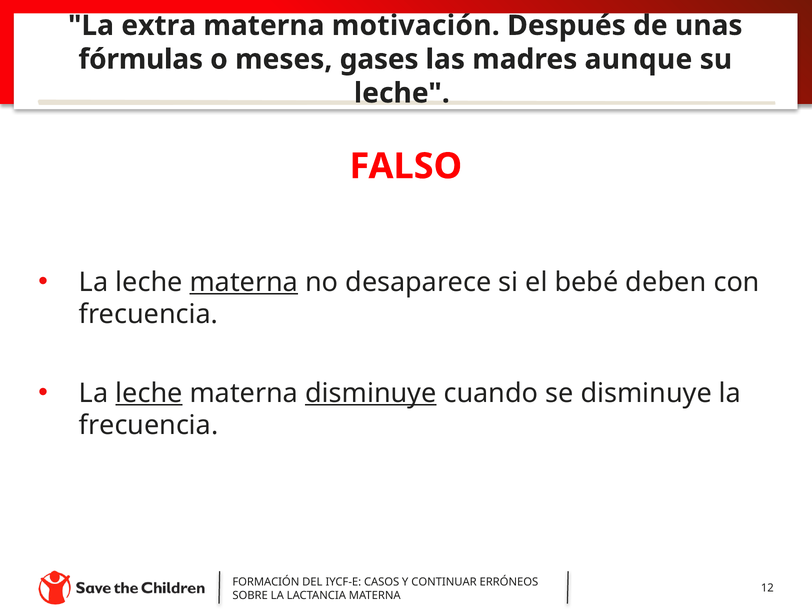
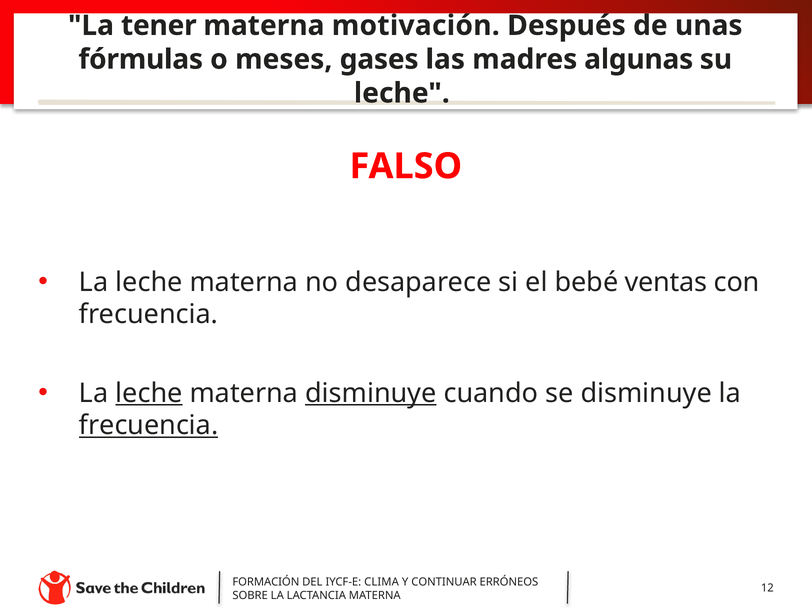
extra: extra -> tener
aunque: aunque -> algunas
materna at (244, 282) underline: present -> none
deben: deben -> ventas
frecuencia at (149, 426) underline: none -> present
CASOS: CASOS -> CLIMA
